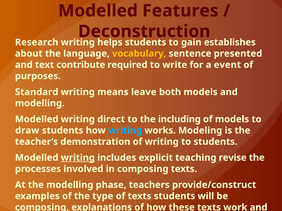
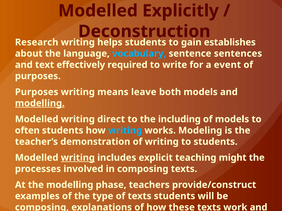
Features: Features -> Explicitly
vocabulary colour: yellow -> light blue
presented: presented -> sentences
contribute: contribute -> effectively
Standard at (37, 92): Standard -> Purposes
modelling at (40, 103) underline: none -> present
draw: draw -> often
revise: revise -> might
